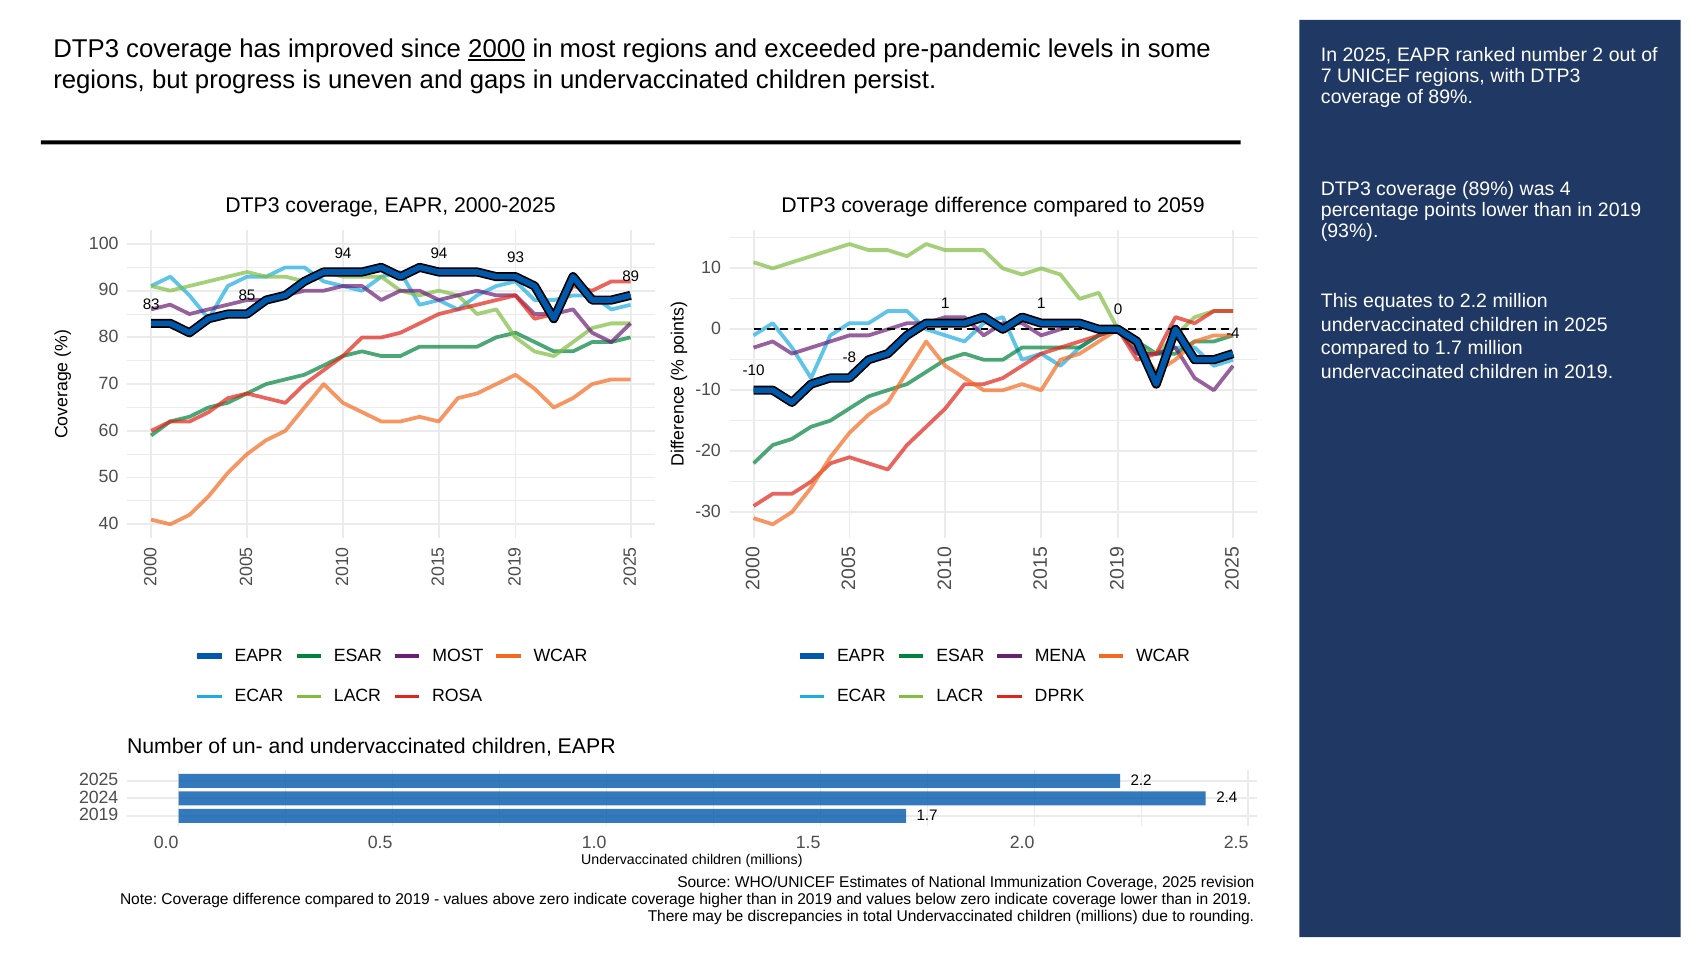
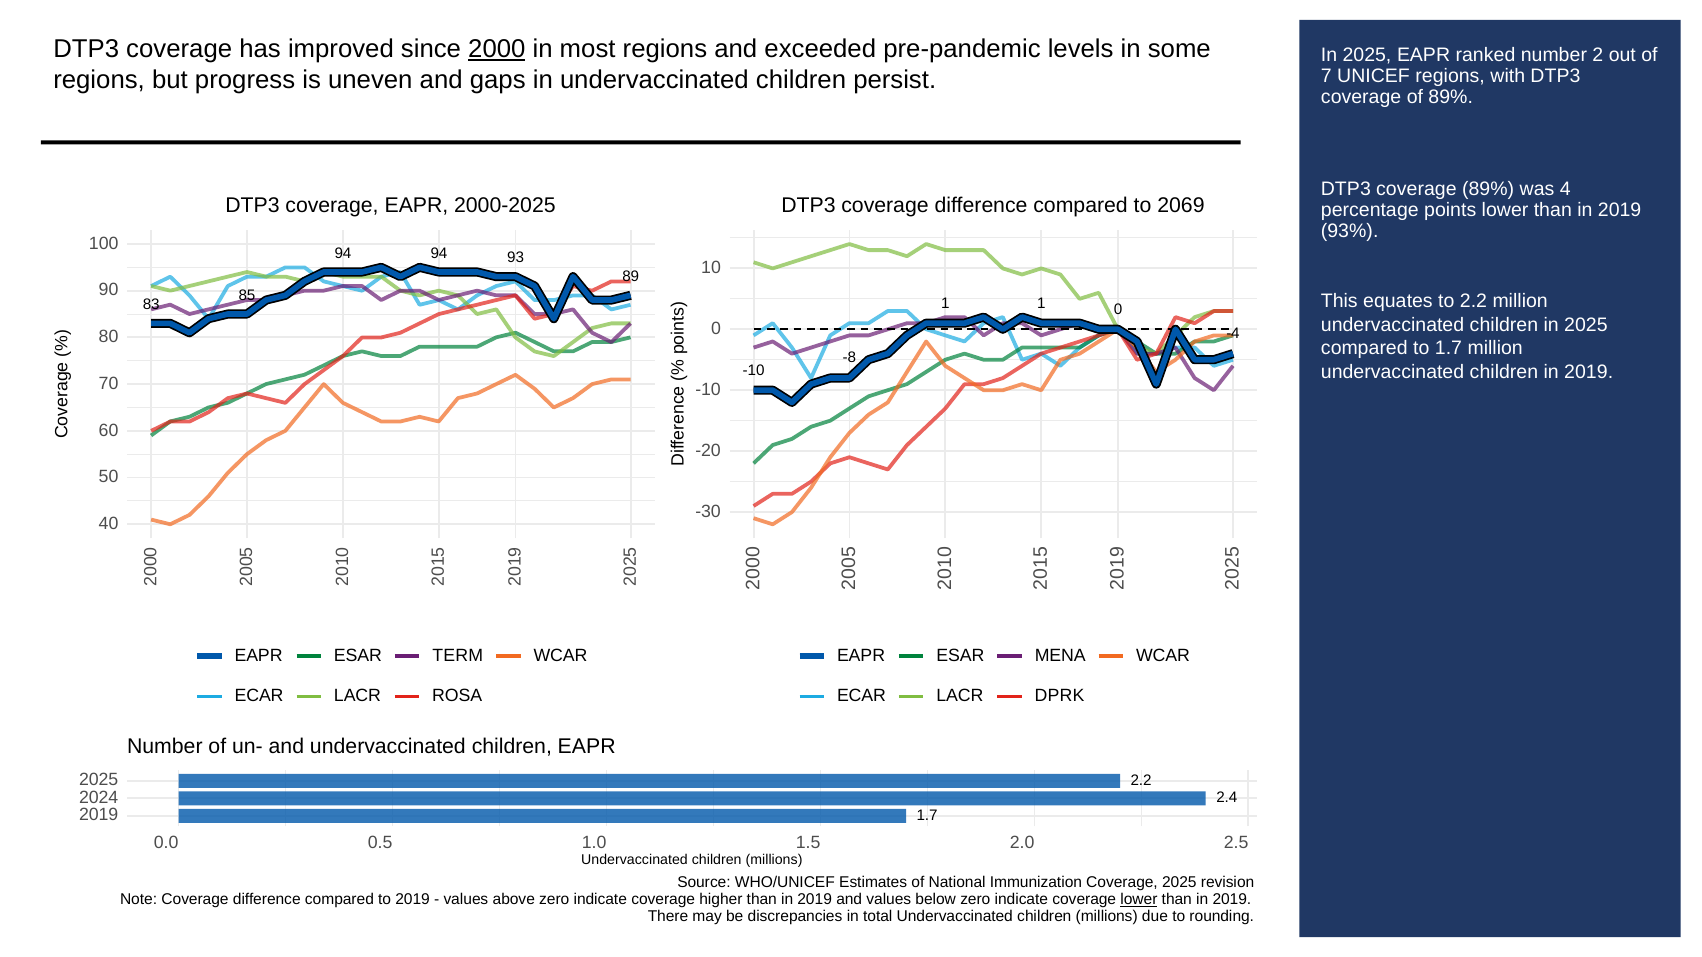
2059: 2059 -> 2069
MOST at (458, 656): MOST -> TERM
lower at (1139, 900) underline: none -> present
